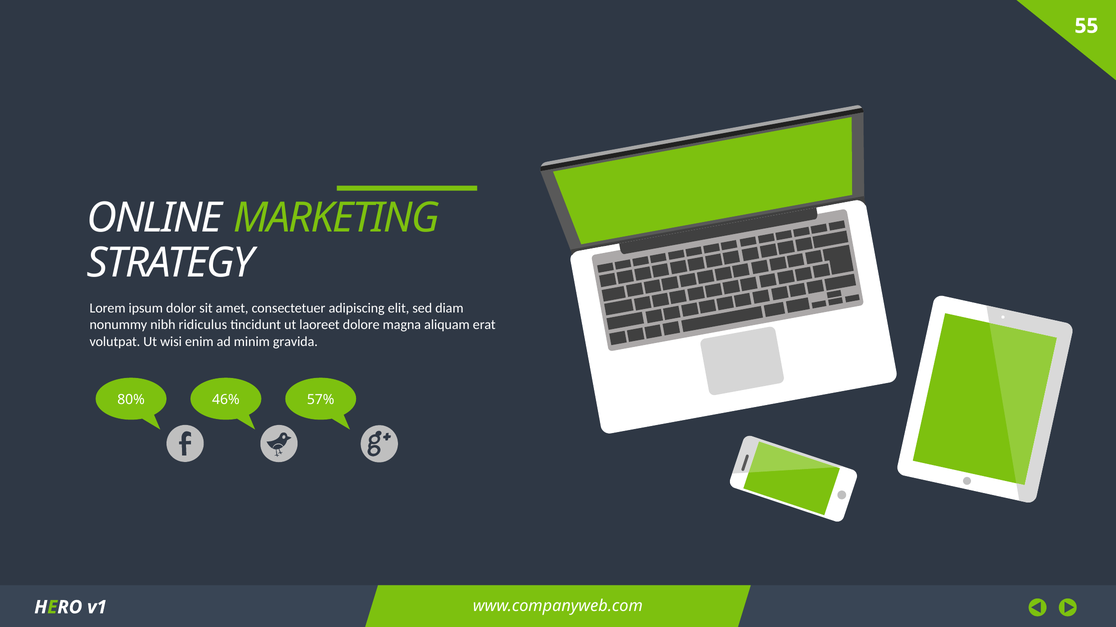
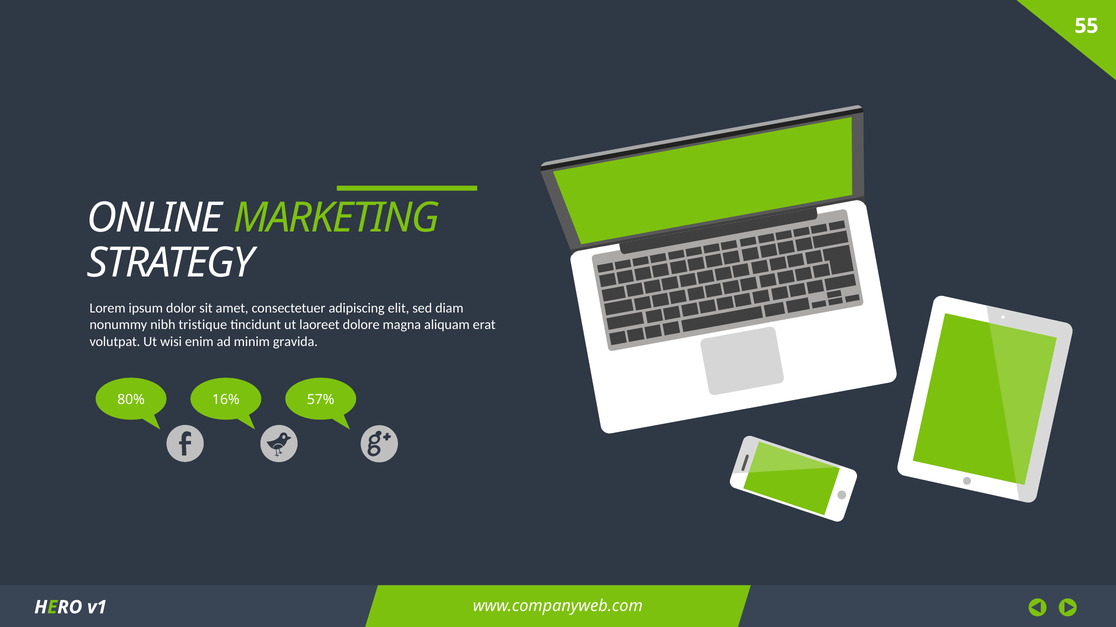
ridiculus: ridiculus -> tristique
46%: 46% -> 16%
